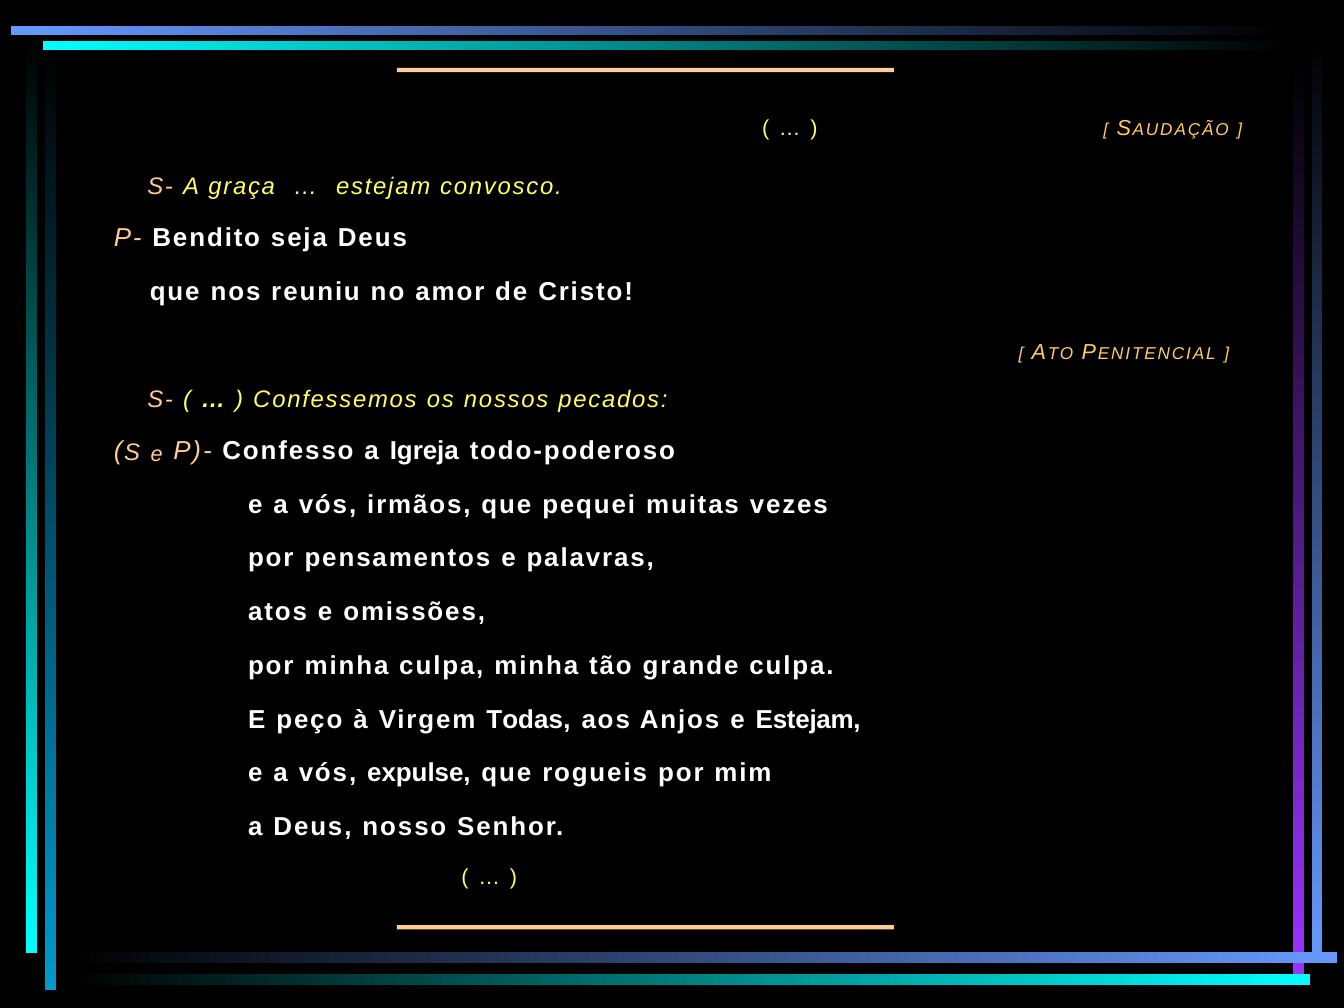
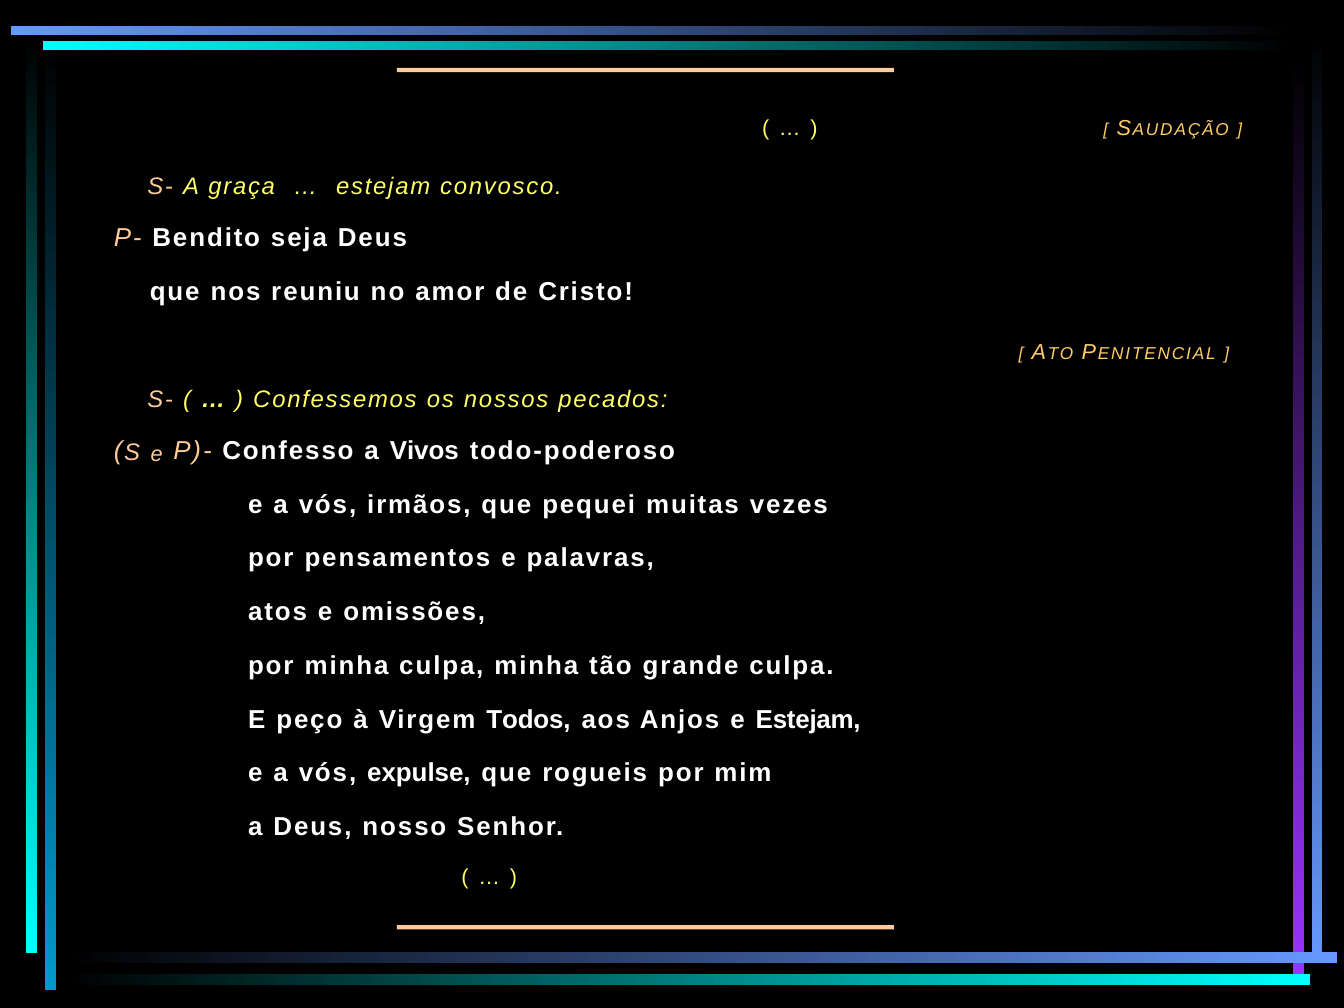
Igreja: Igreja -> Vivos
Todas: Todas -> Todos
